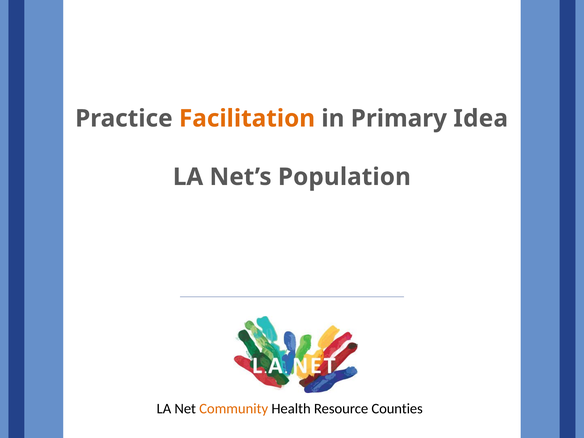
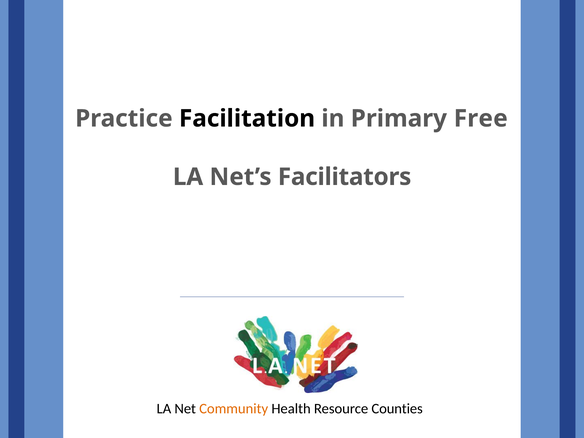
Facilitation colour: orange -> black
Idea: Idea -> Free
Population: Population -> Facilitators
